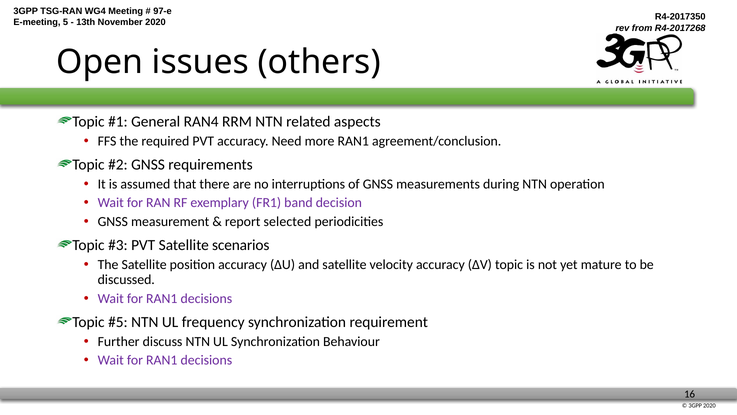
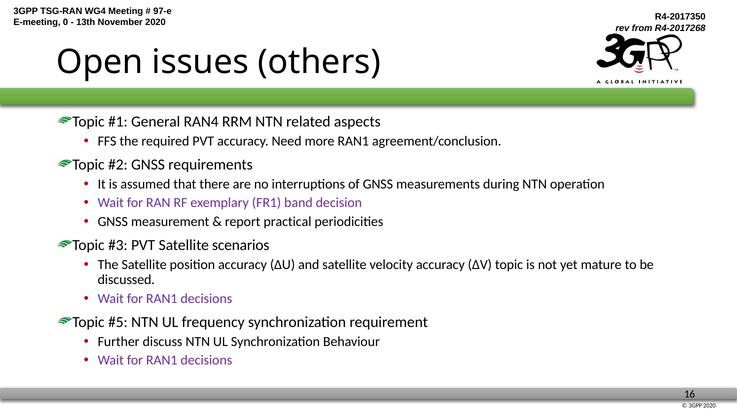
5: 5 -> 0
selected: selected -> practical
